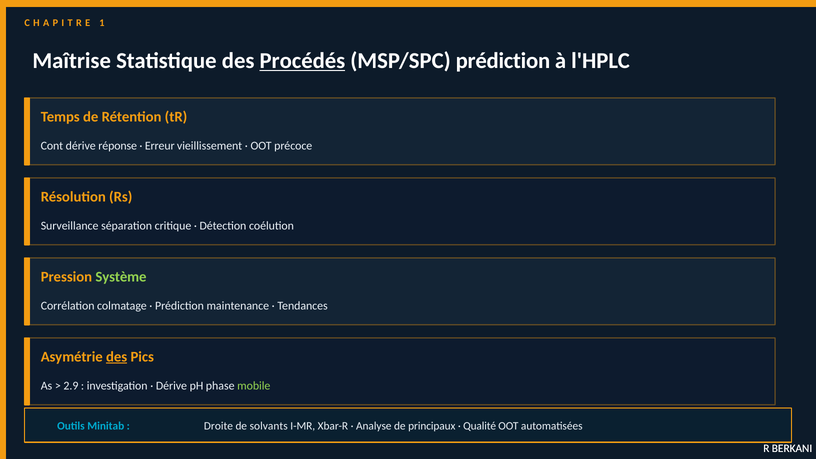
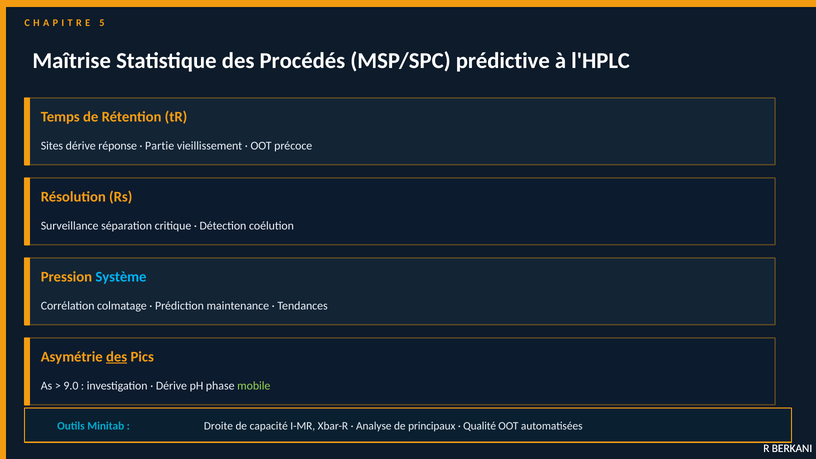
1: 1 -> 5
Procédés underline: present -> none
MSP/SPC prédiction: prédiction -> prédictive
Cont: Cont -> Sites
Erreur: Erreur -> Partie
Système colour: light green -> light blue
2.9: 2.9 -> 9.0
solvants: solvants -> capacité
